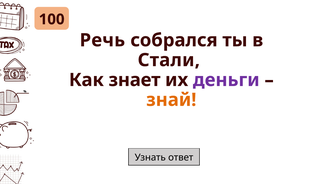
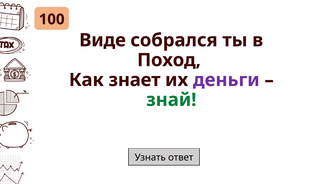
Речь: Речь -> Виде
Стали: Стали -> Поход
знай colour: orange -> green
